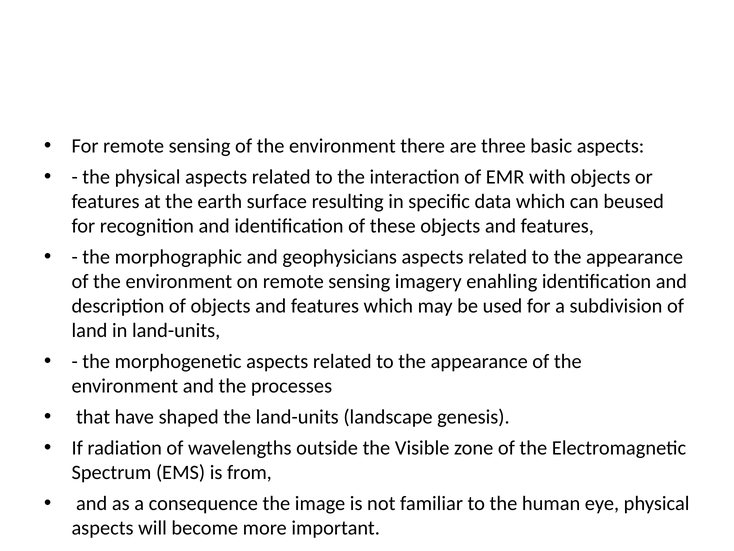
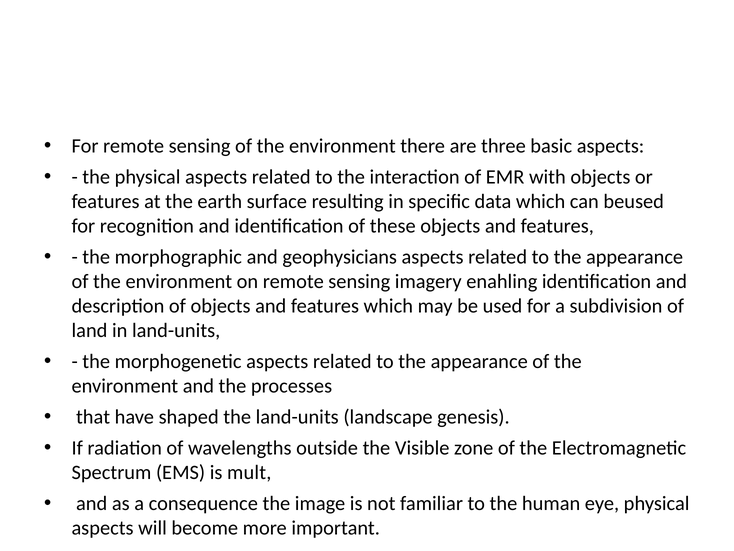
from: from -> mult
